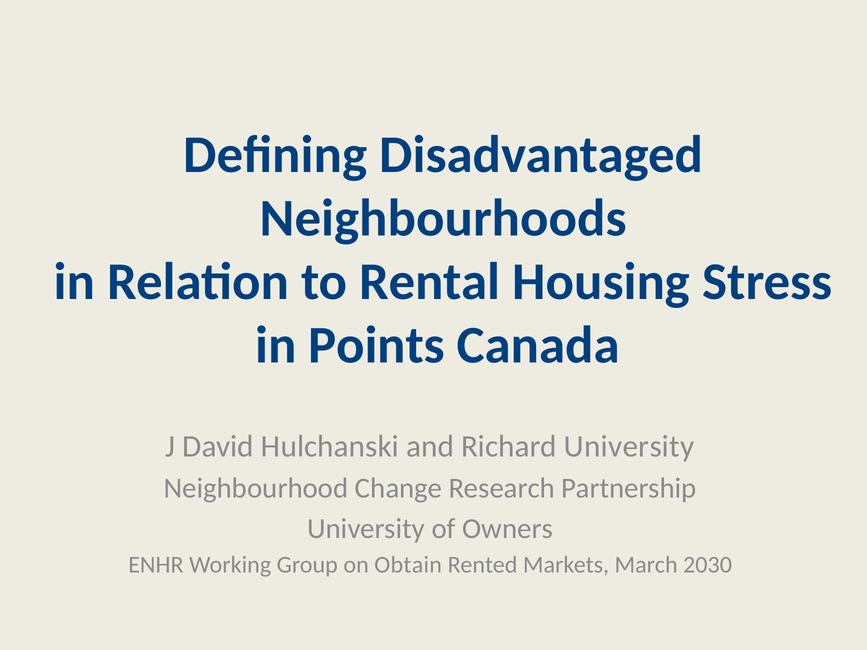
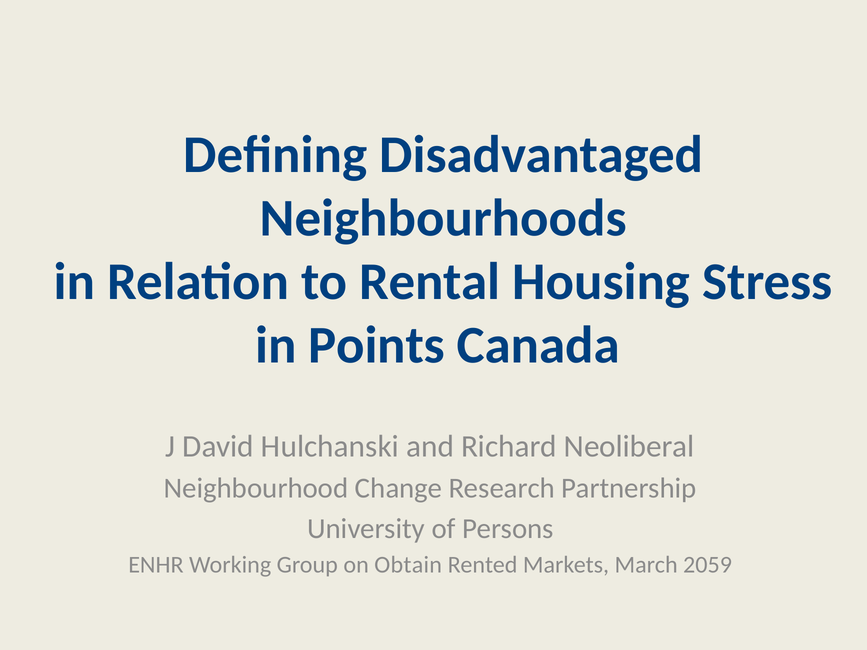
Richard University: University -> Neoliberal
Owners: Owners -> Persons
2030: 2030 -> 2059
